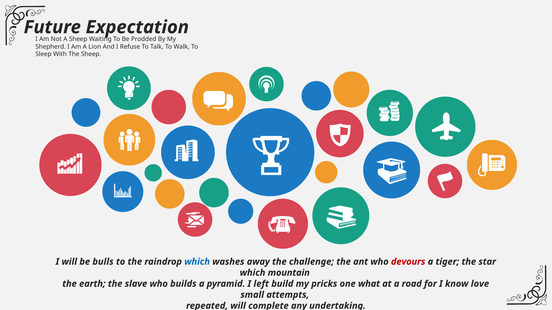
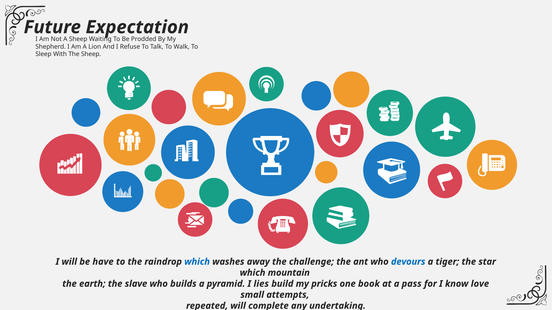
bulls: bulls -> have
devours colour: red -> blue
left: left -> lies
what: what -> book
road: road -> pass
